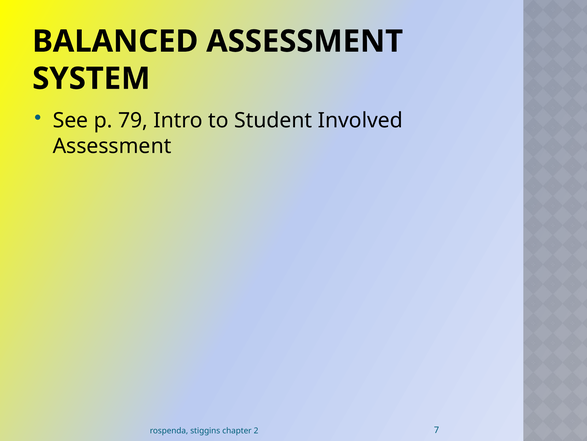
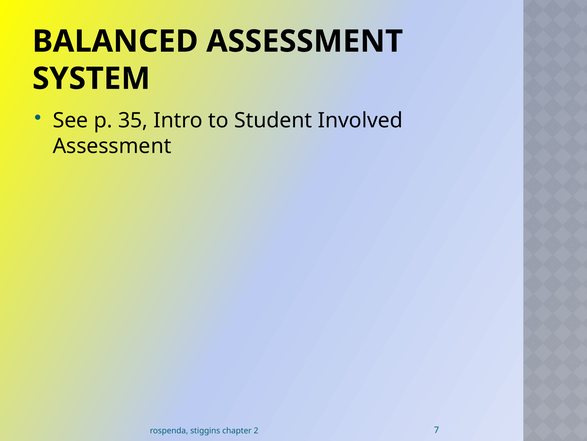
79: 79 -> 35
